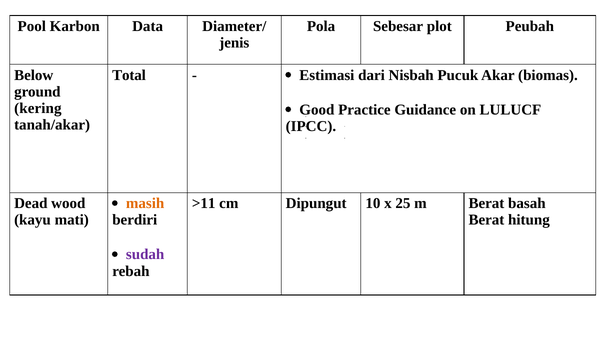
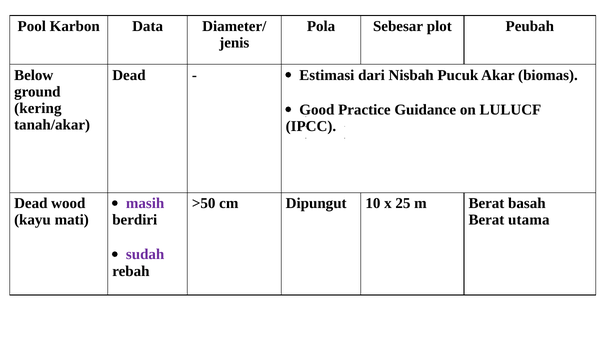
Total at (129, 75): Total -> Dead
>11: >11 -> >50
masih colour: orange -> purple
hitung: hitung -> utama
